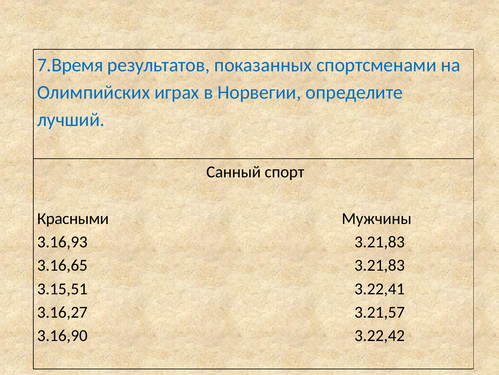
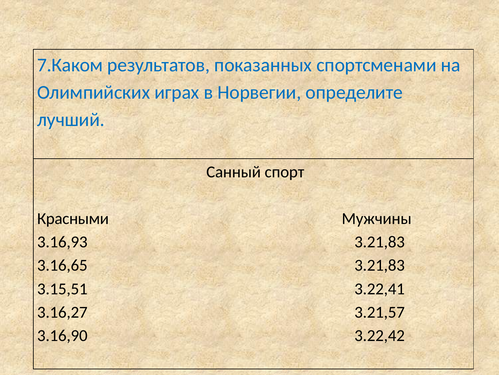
7.Время: 7.Время -> 7.Каком
